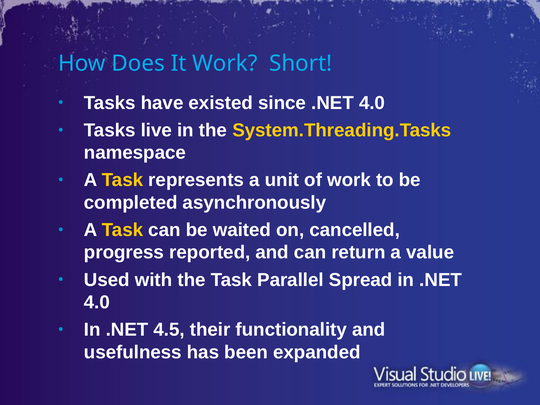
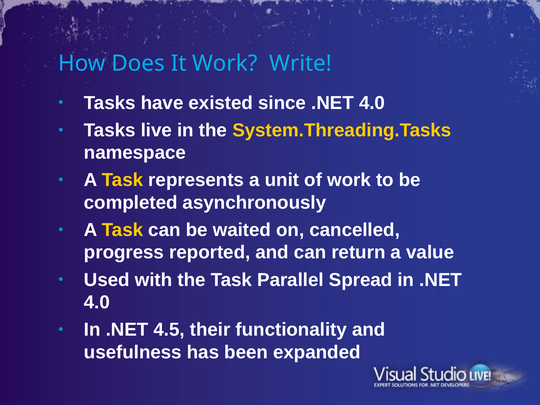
Short: Short -> Write
